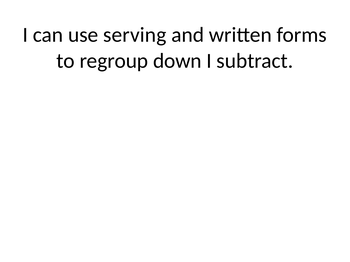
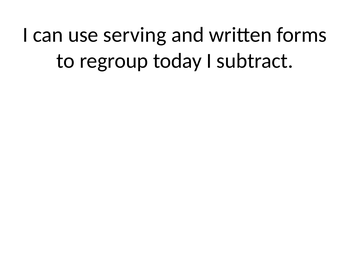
down: down -> today
